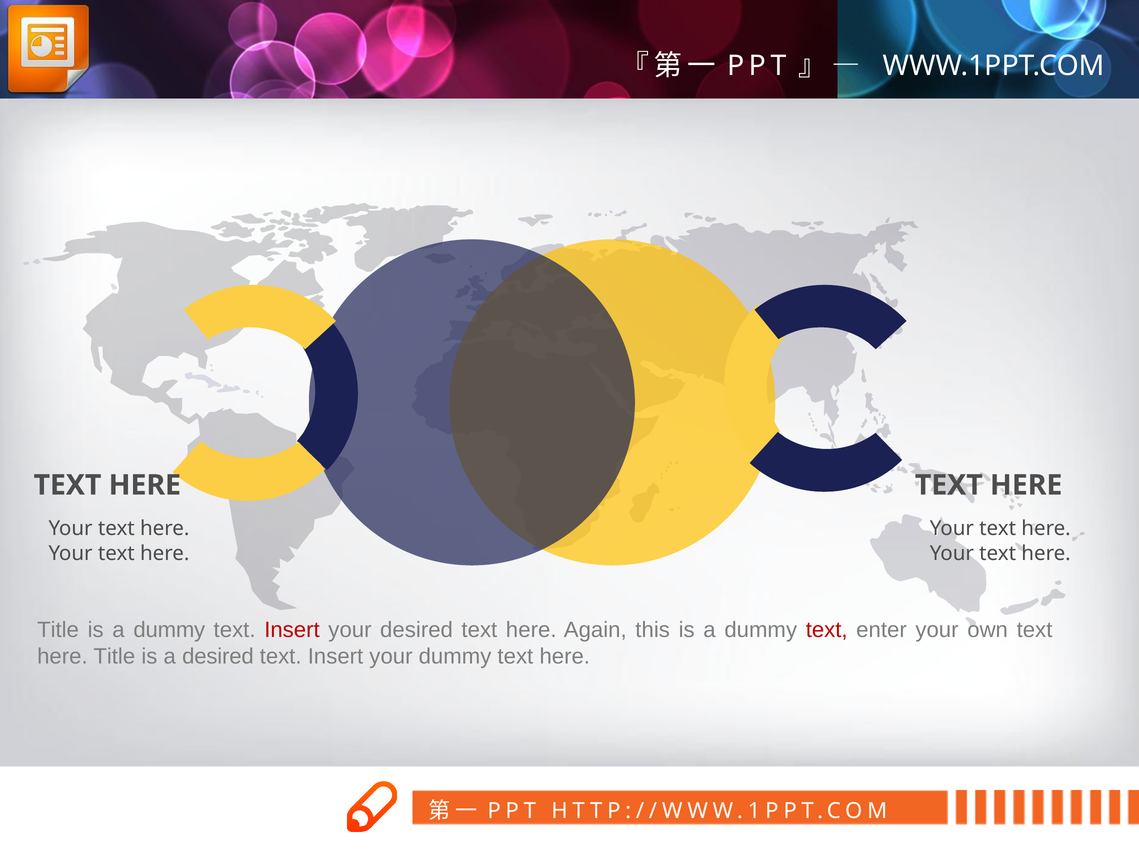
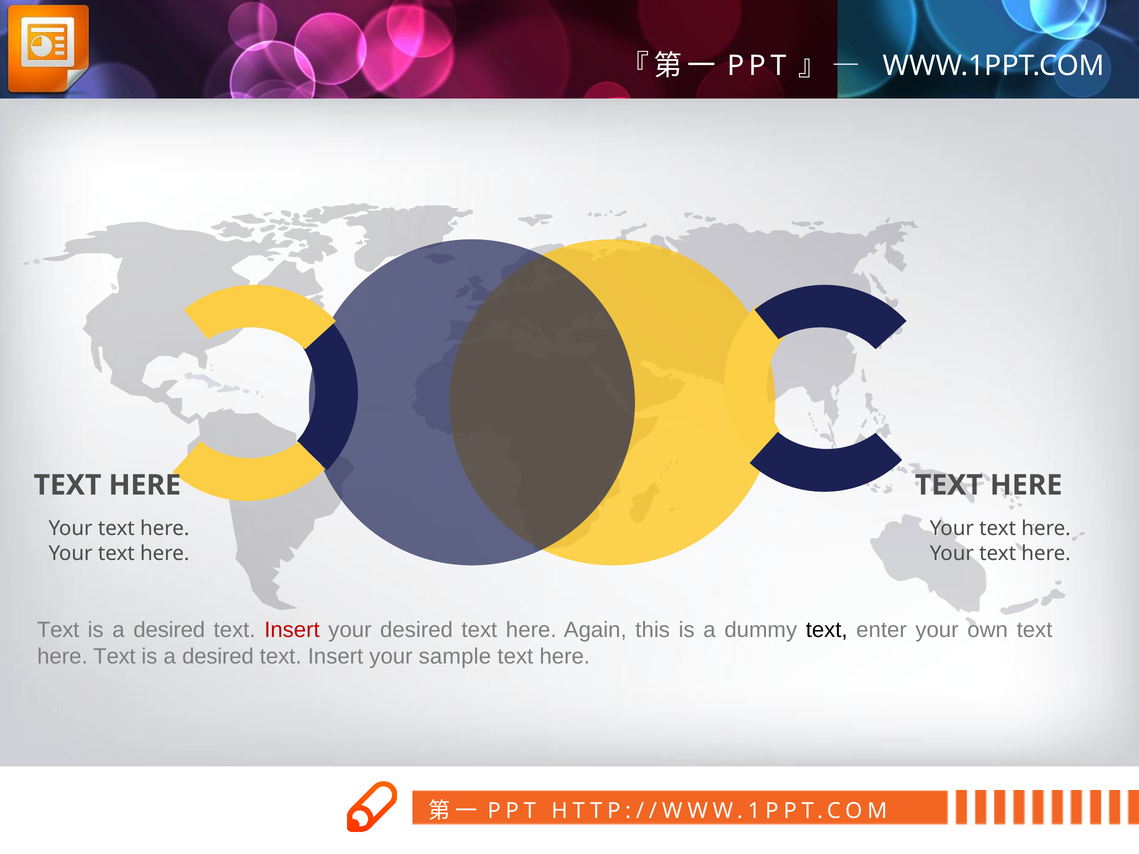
Title at (58, 630): Title -> Text
dummy at (169, 630): dummy -> desired
text at (827, 630) colour: red -> black
Title at (114, 657): Title -> Text
your dummy: dummy -> sample
